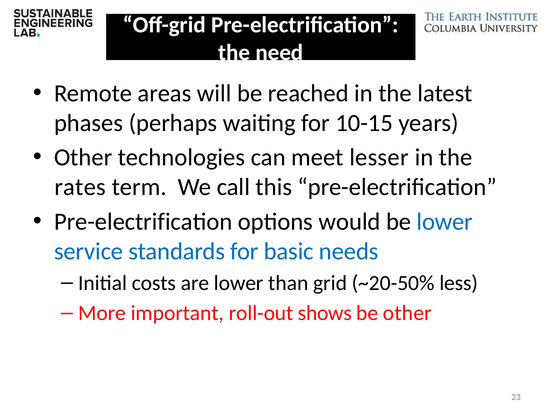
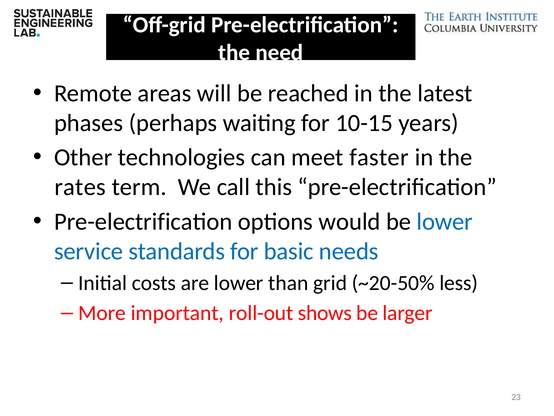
lesser: lesser -> faster
be other: other -> larger
